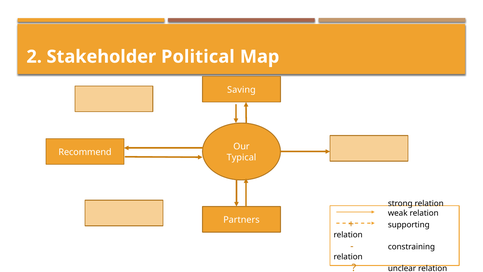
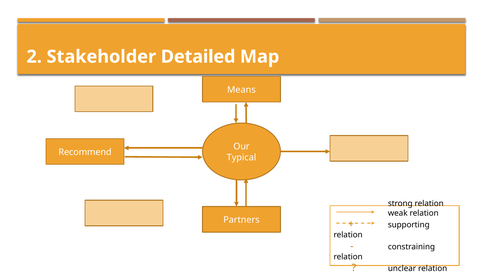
Political: Political -> Detailed
Saving: Saving -> Means
